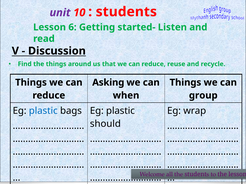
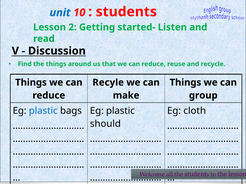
unit colour: purple -> blue
6: 6 -> 2
Asking: Asking -> Recyle
when: when -> make
wrap: wrap -> cloth
